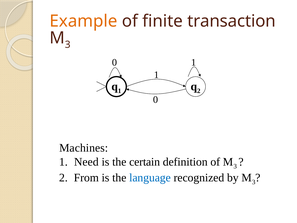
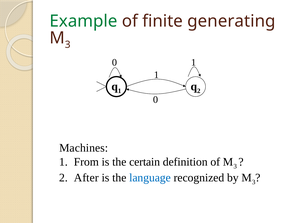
Example colour: orange -> green
transaction: transaction -> generating
Need: Need -> From
From: From -> After
